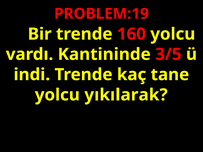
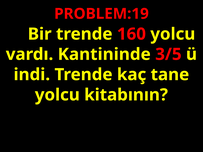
yıkılarak: yıkılarak -> kitabının
